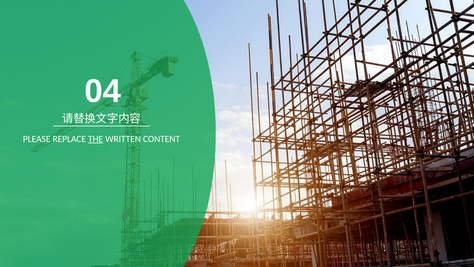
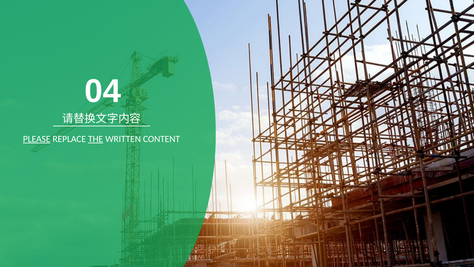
PLEASE underline: none -> present
